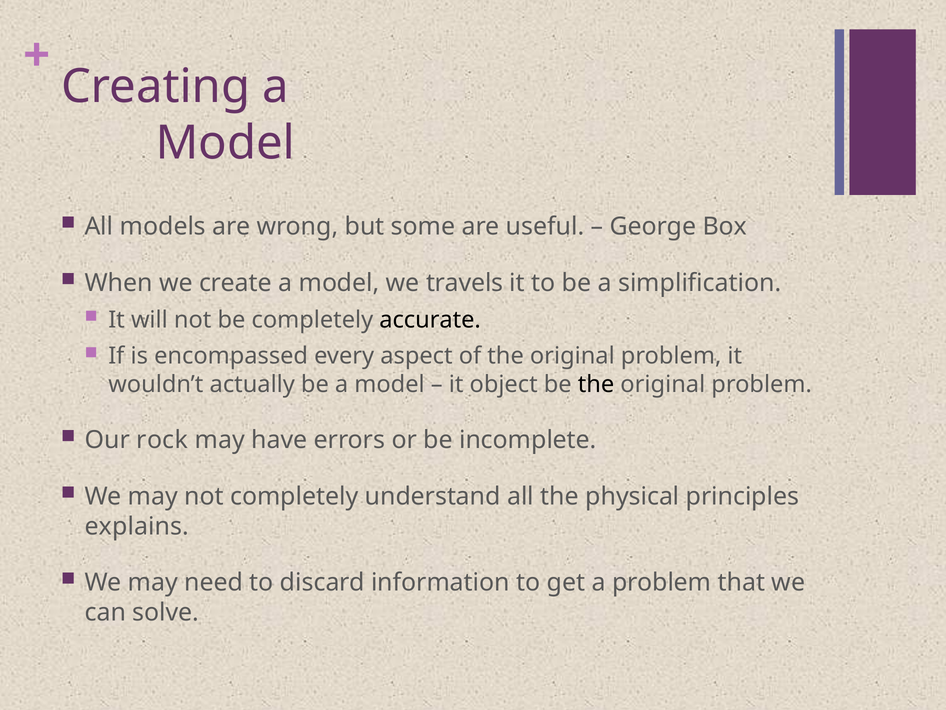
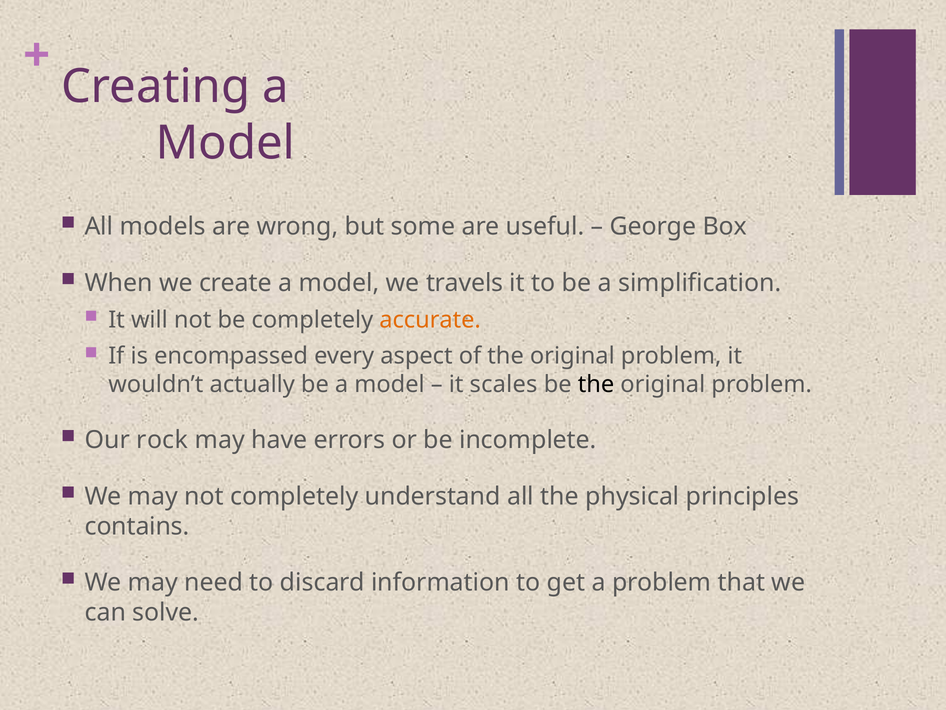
accurate colour: black -> orange
object: object -> scales
explains: explains -> contains
